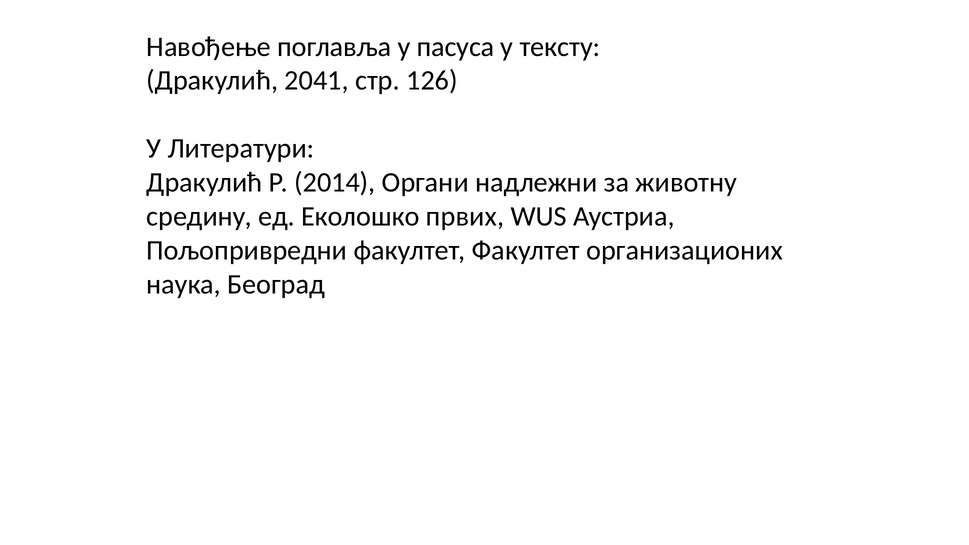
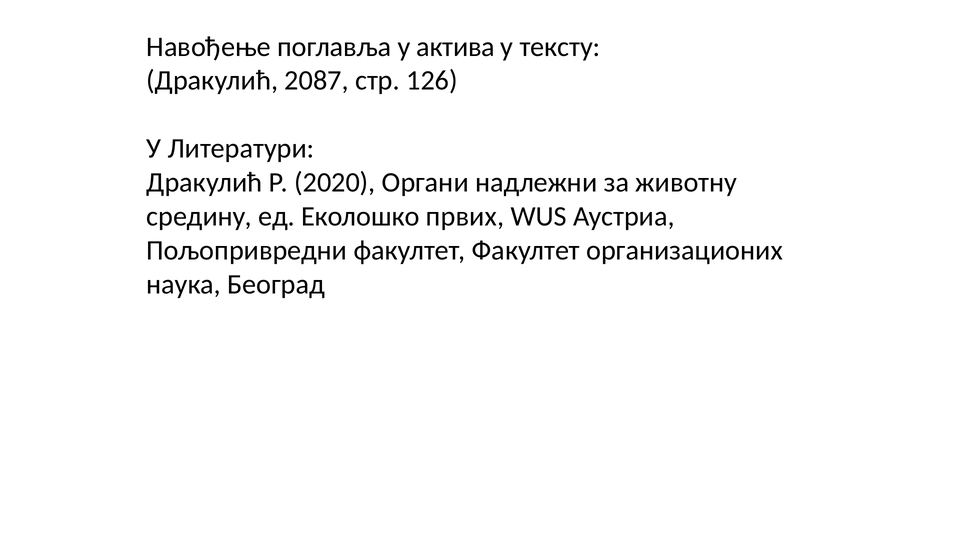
пасуса: пасуса -> актива
2041: 2041 -> 2087
2014: 2014 -> 2020
